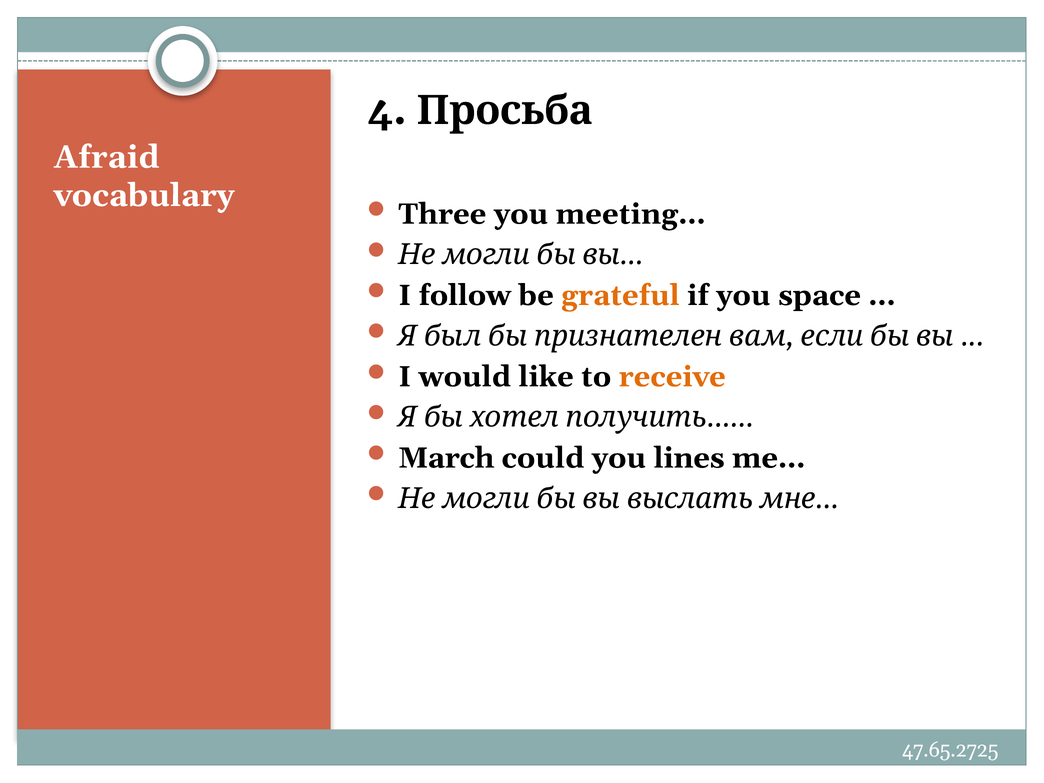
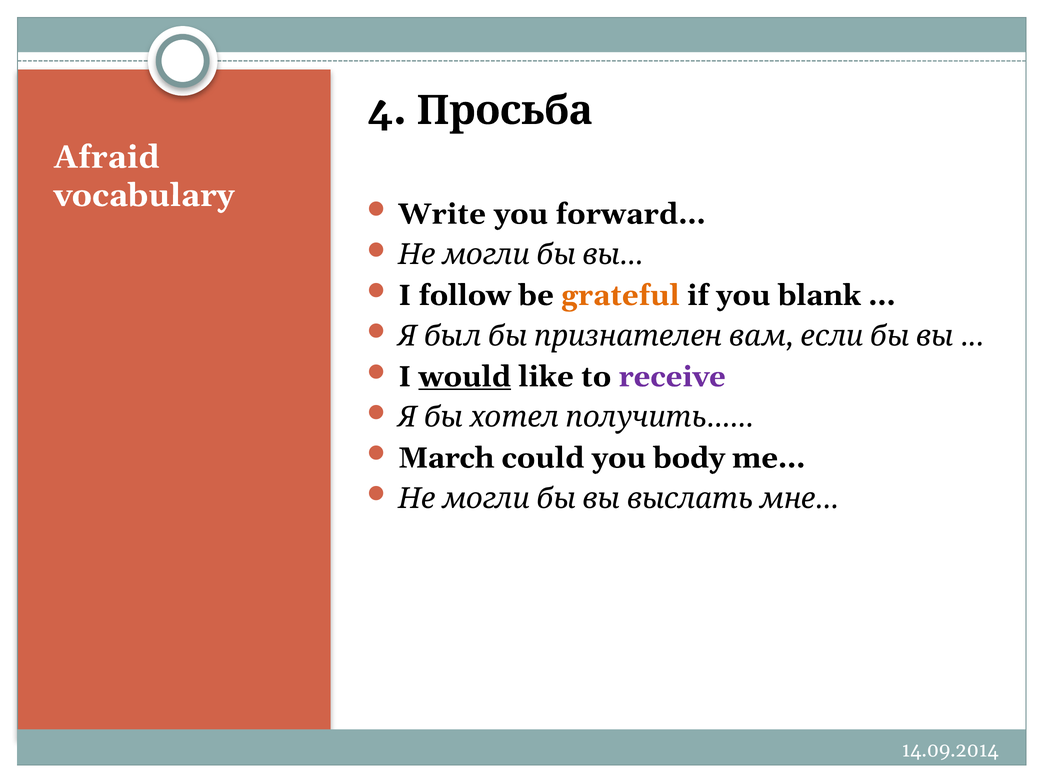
Three: Three -> Write
meeting…: meeting… -> forward…
space: space -> blank
would underline: none -> present
receive colour: orange -> purple
lines: lines -> body
47.65.2725: 47.65.2725 -> 14.09.2014
